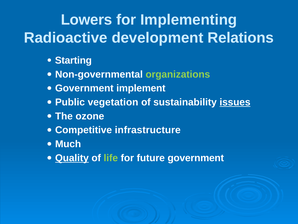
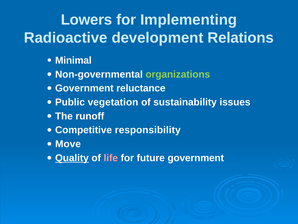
Starting: Starting -> Minimal
implement: implement -> reluctance
issues underline: present -> none
ozone: ozone -> runoff
infrastructure: infrastructure -> responsibility
Much: Much -> Move
life colour: light green -> pink
